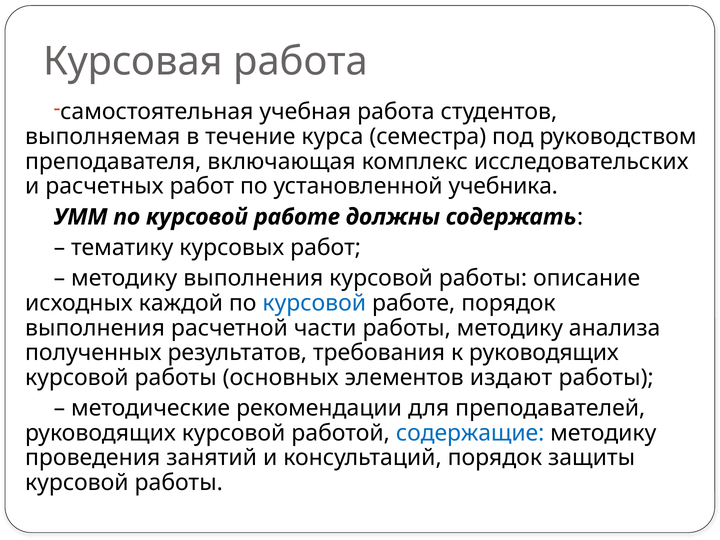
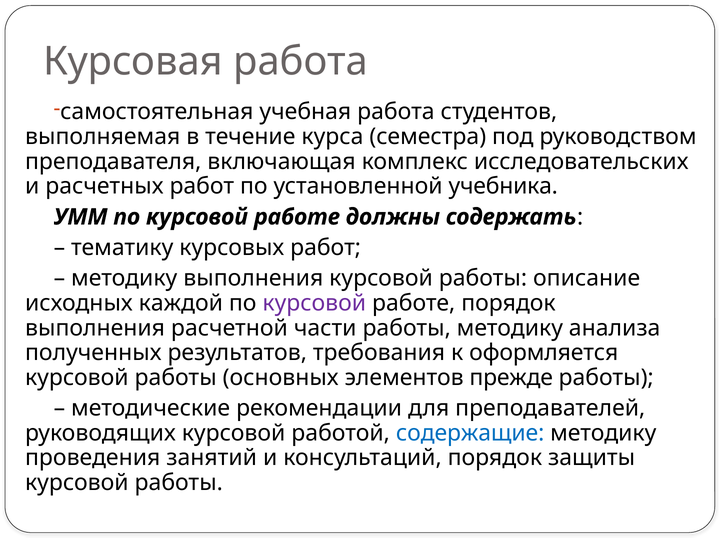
курсовой at (314, 303) colour: blue -> purple
к руководящих: руководящих -> оформляется
издают: издают -> прежде
